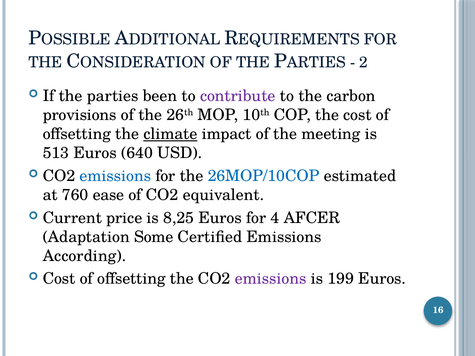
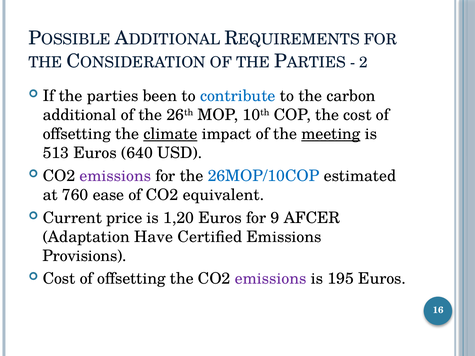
contribute colour: purple -> blue
provisions: provisions -> additional
meeting underline: none -> present
emissions at (115, 176) colour: blue -> purple
8,25: 8,25 -> 1,20
4: 4 -> 9
Some: Some -> Have
According: According -> Provisions
199: 199 -> 195
